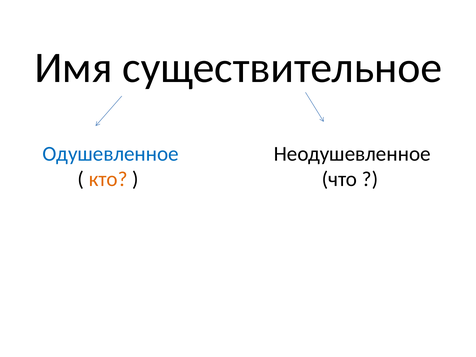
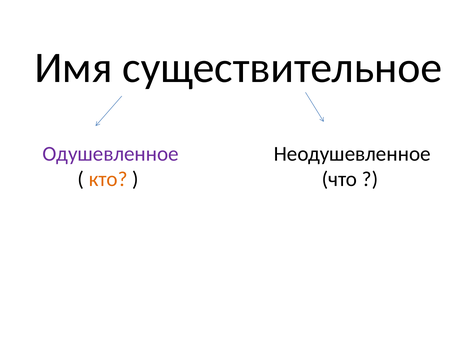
Одушевленное colour: blue -> purple
